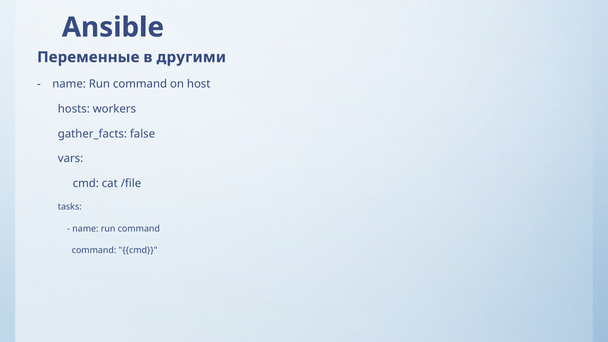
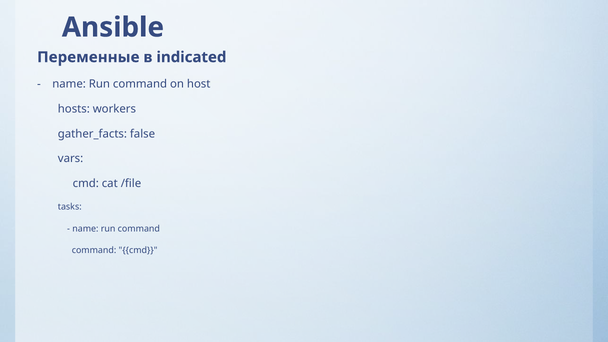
другими: другими -> indicated
